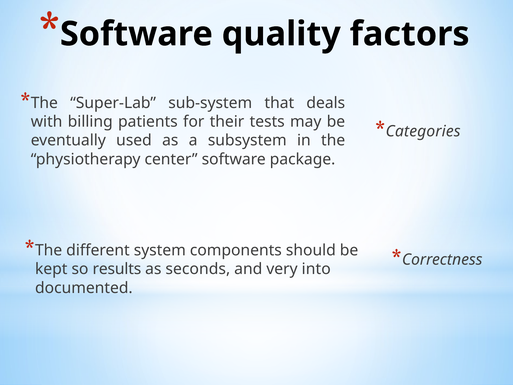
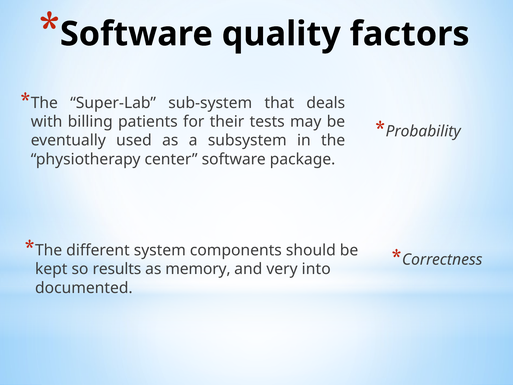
Categories: Categories -> Probability
seconds: seconds -> memory
